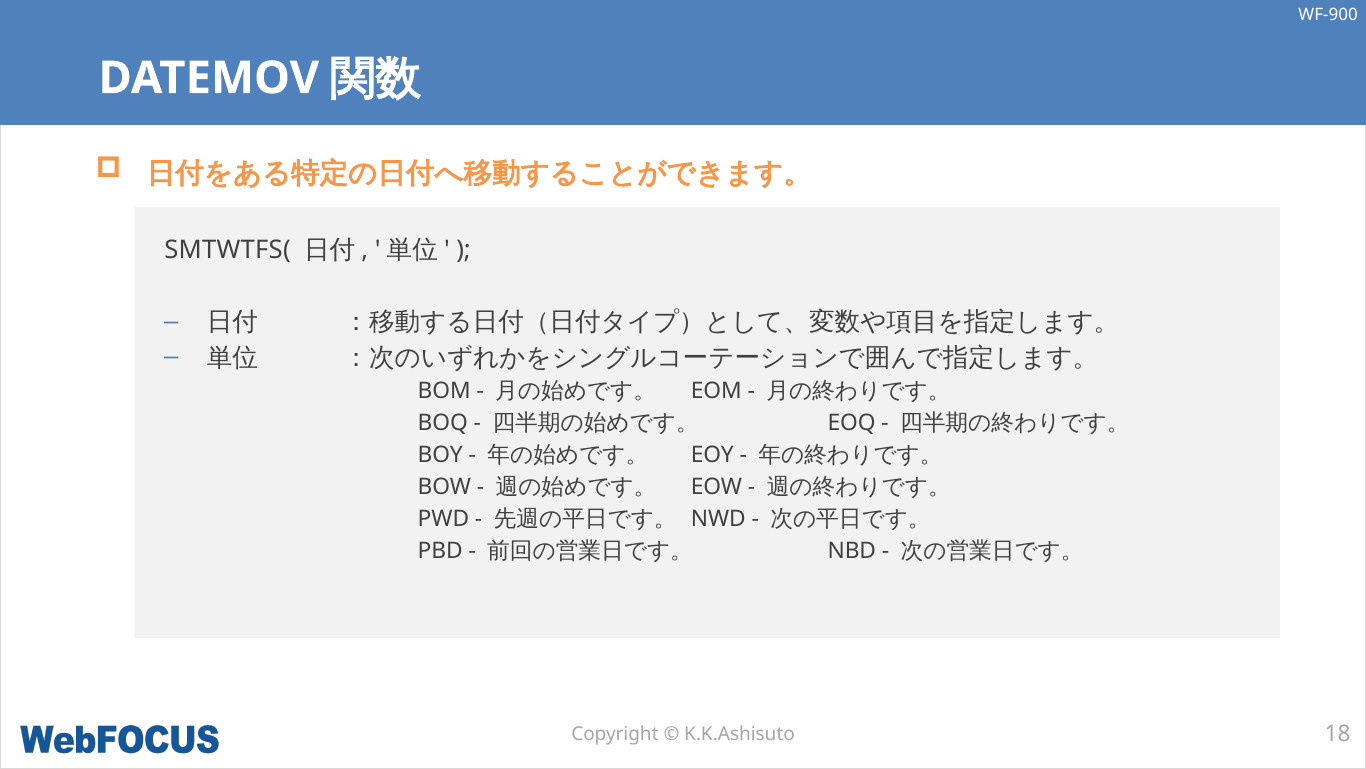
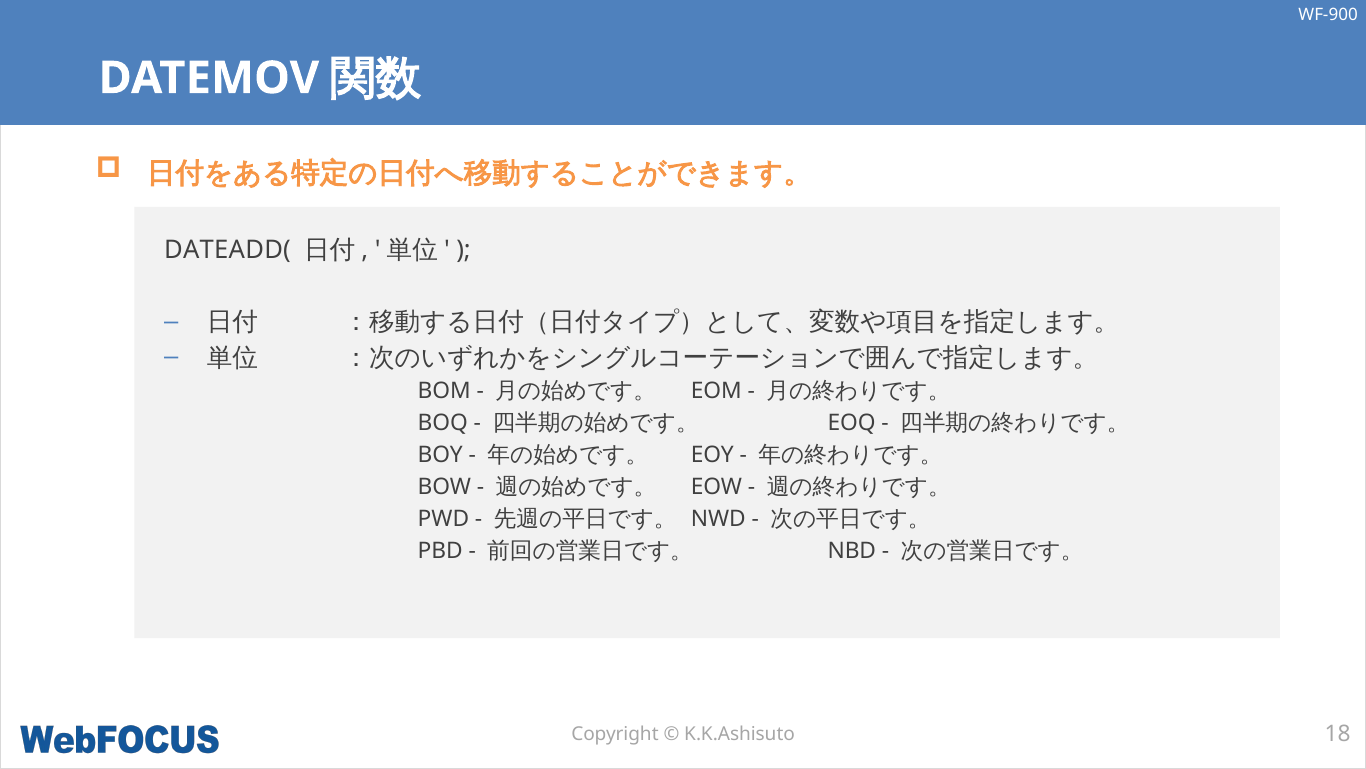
SMTWTFS(: SMTWTFS( -> DATEADD(
